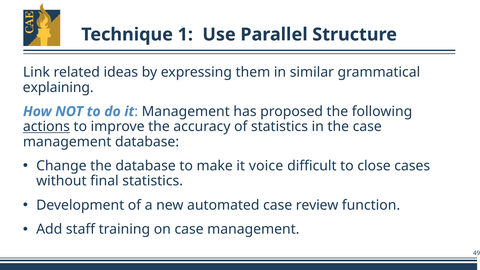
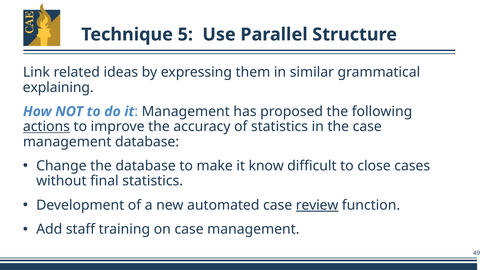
1: 1 -> 5
voice: voice -> know
review underline: none -> present
